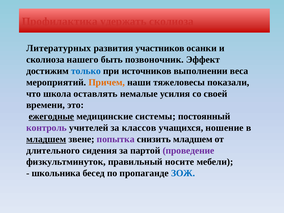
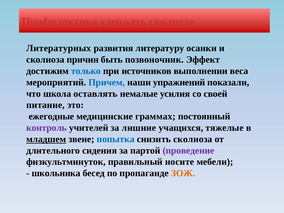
участников: участников -> литературу
нашего: нашего -> причин
Причем colour: orange -> blue
тяжеловесы: тяжеловесы -> упражнений
времени: времени -> питание
ежегодные underline: present -> none
системы: системы -> граммах
классов: классов -> лишние
ношение: ношение -> тяжелые
попытка colour: purple -> blue
снизить младшем: младшем -> сколиоза
ЗОЖ colour: blue -> orange
